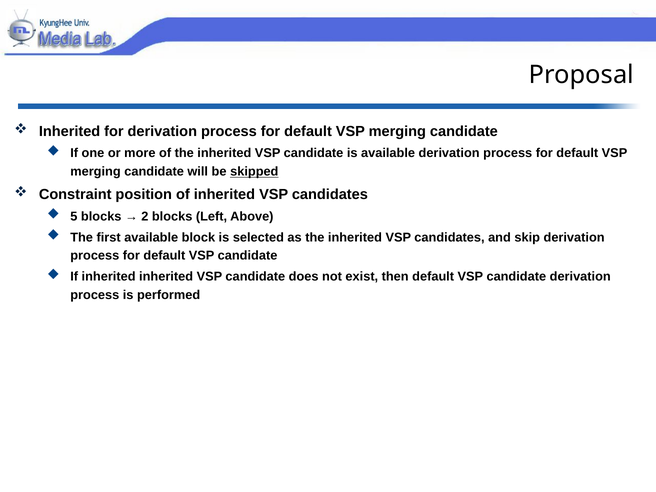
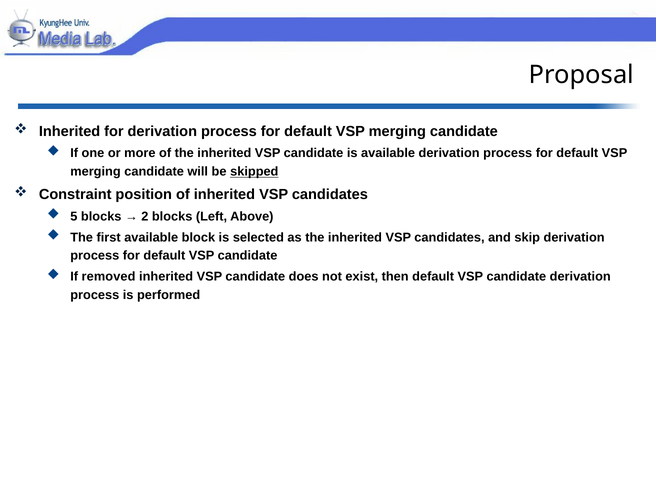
If inherited: inherited -> removed
